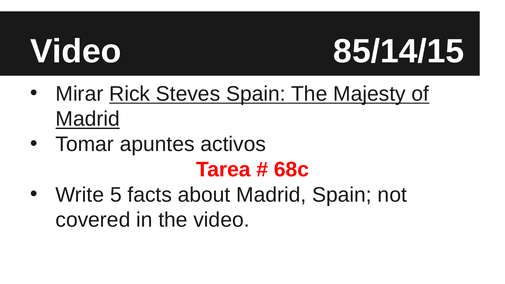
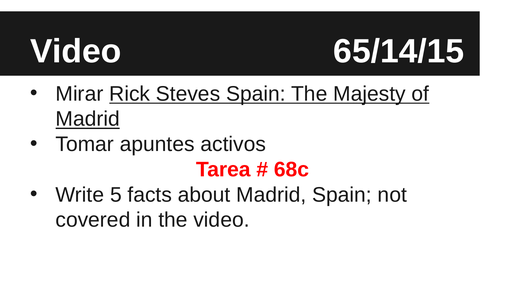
85/14/15: 85/14/15 -> 65/14/15
